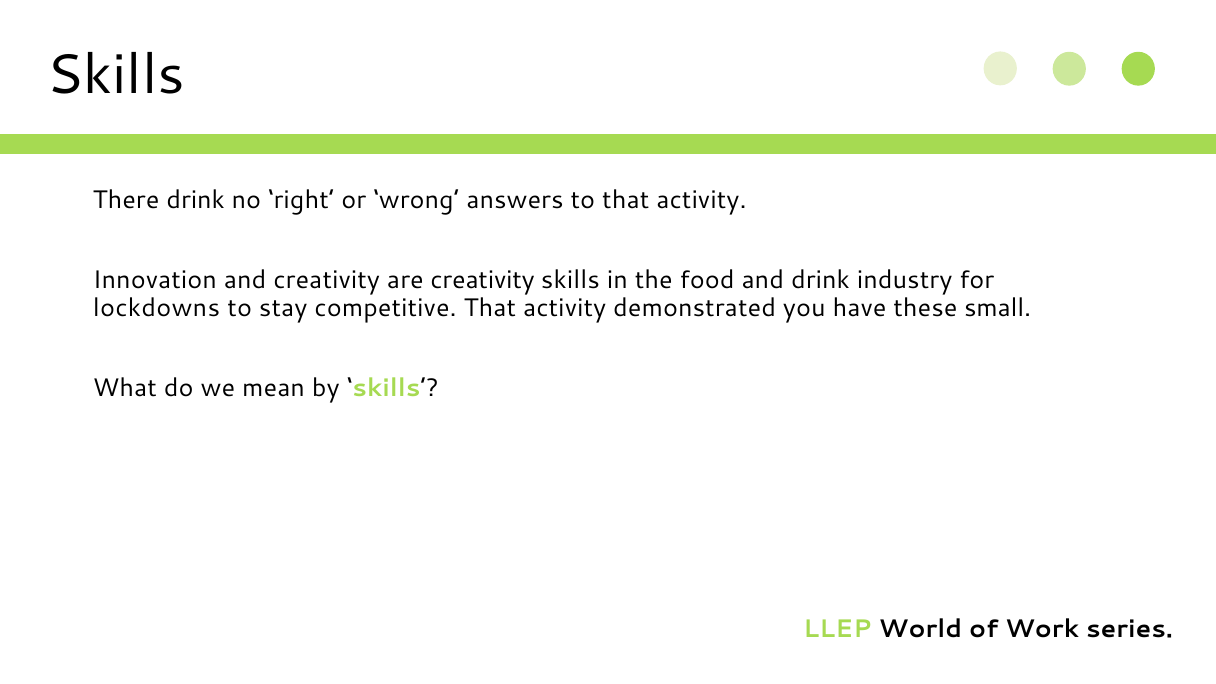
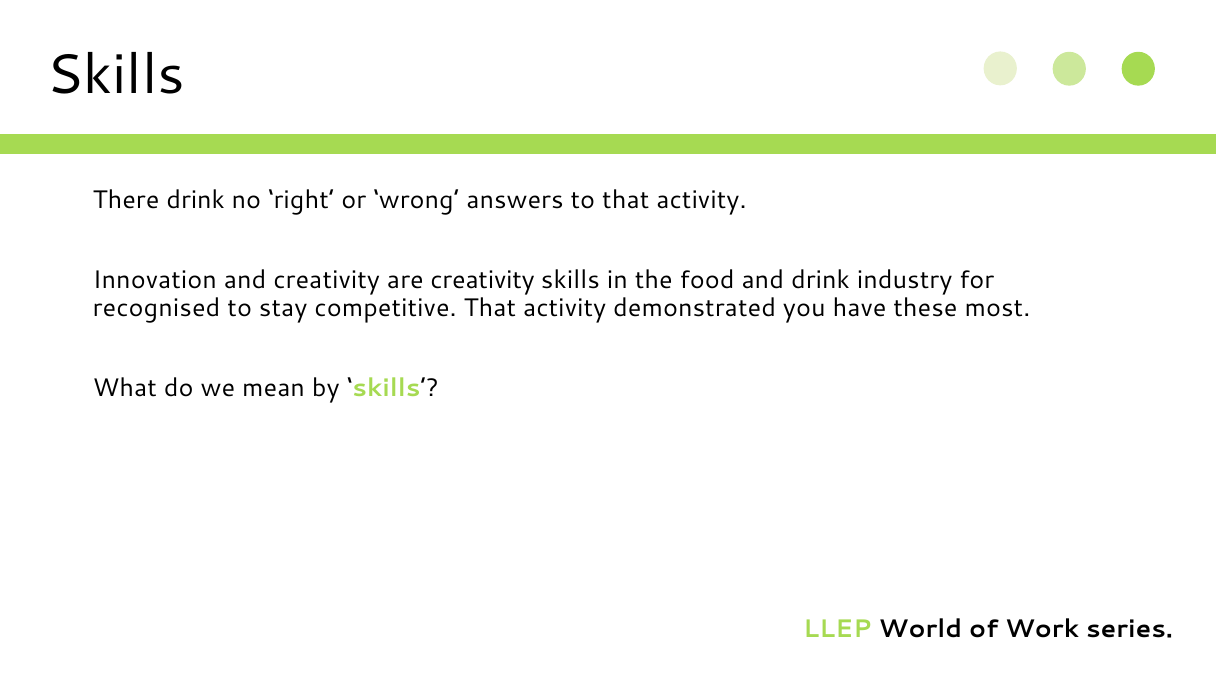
lockdowns: lockdowns -> recognised
small: small -> most
